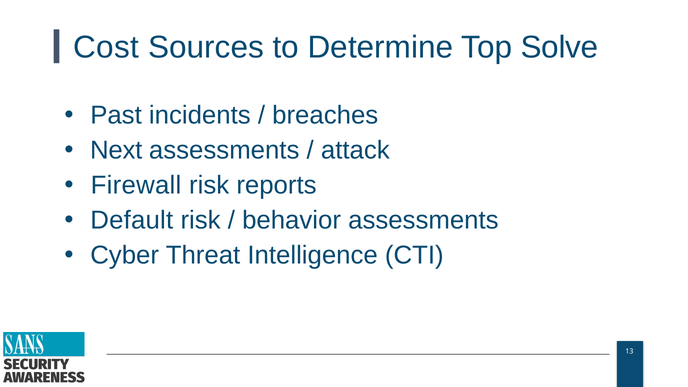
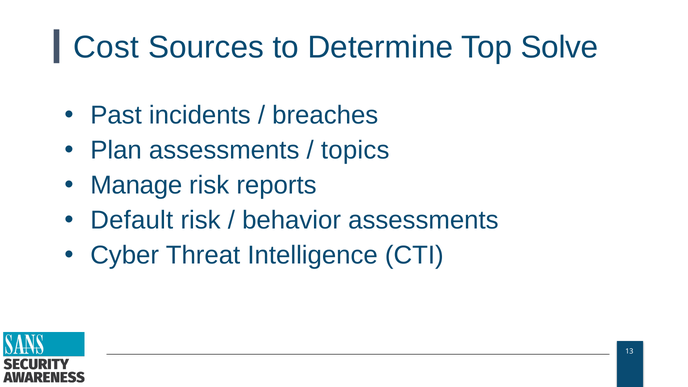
Next: Next -> Plan
attack: attack -> topics
Firewall: Firewall -> Manage
